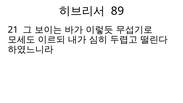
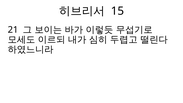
89: 89 -> 15
